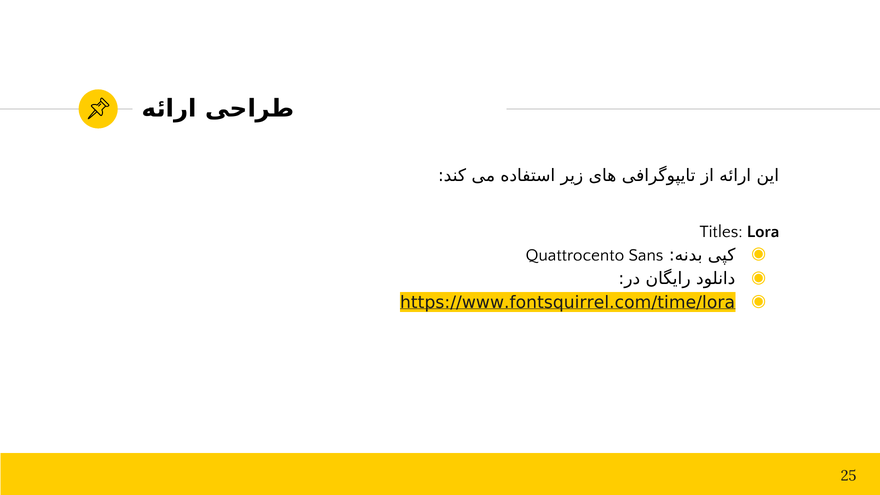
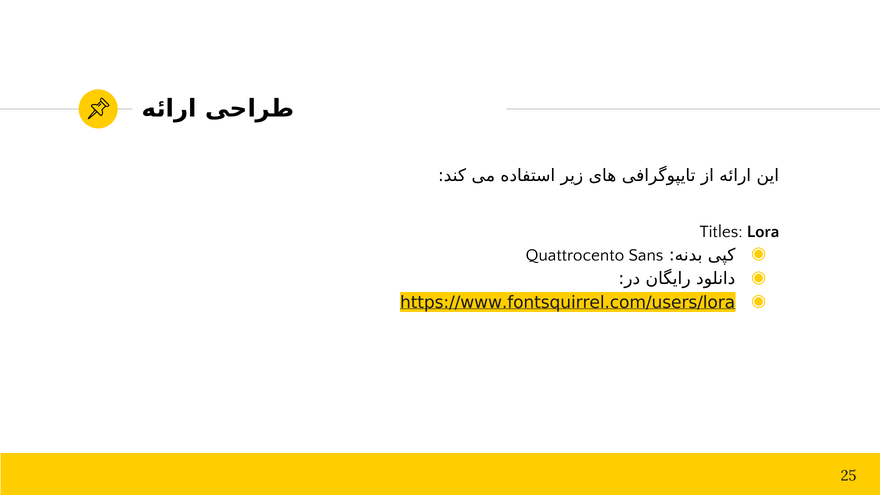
https://www.fontsquirrel.com/time/lora: https://www.fontsquirrel.com/time/lora -> https://www.fontsquirrel.com/users/lora
